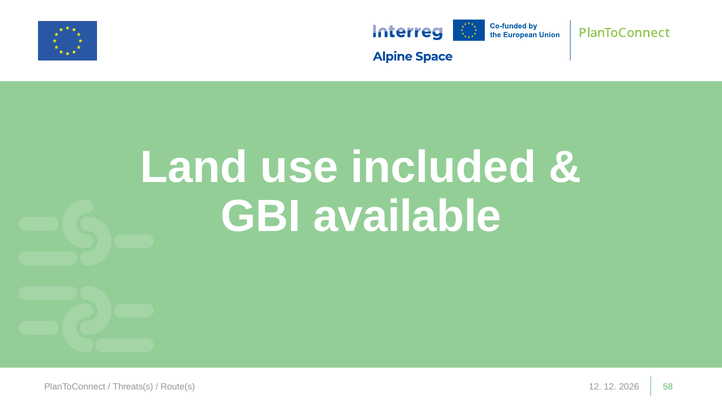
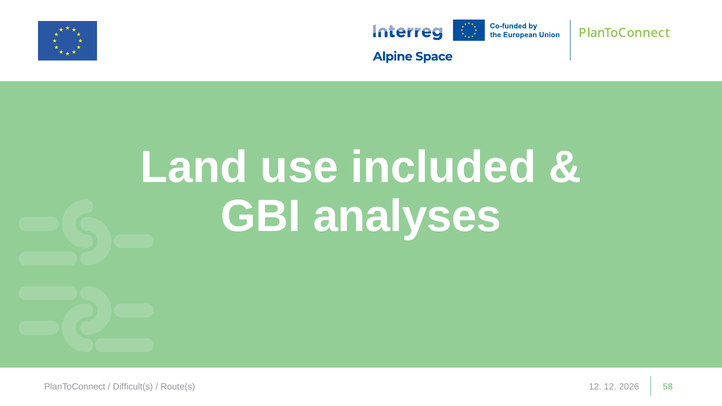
available: available -> analyses
Threats(s: Threats(s -> Difficult(s
